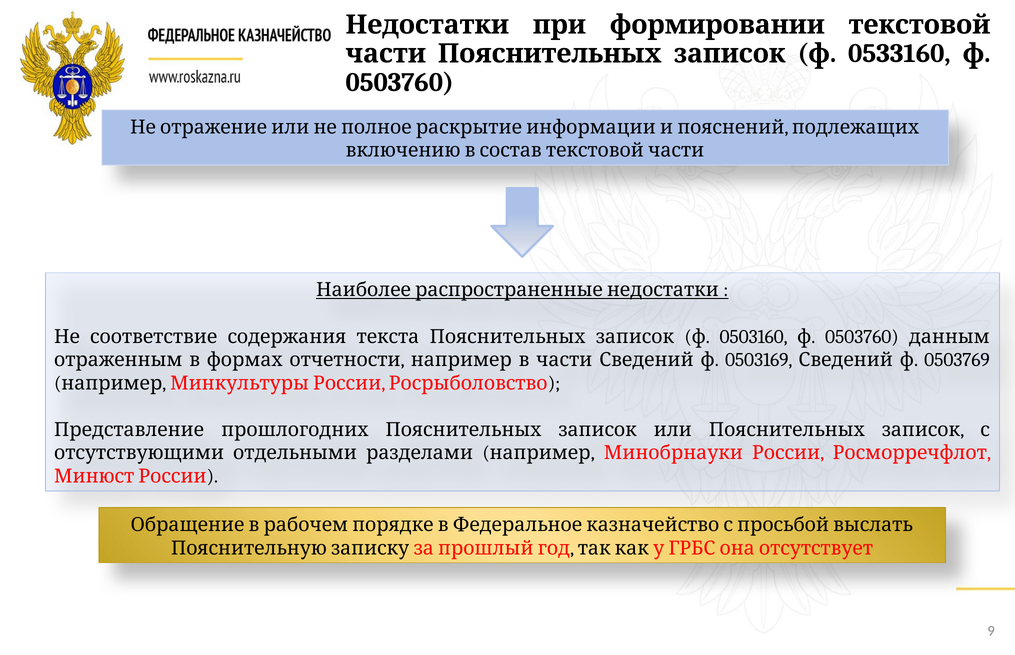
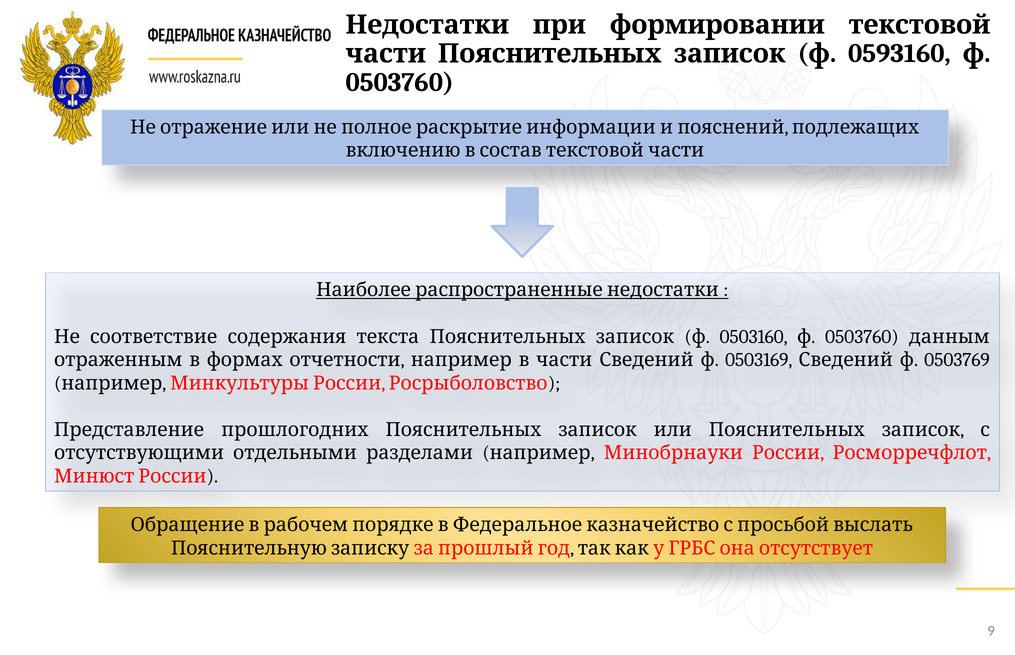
0533160: 0533160 -> 0593160
